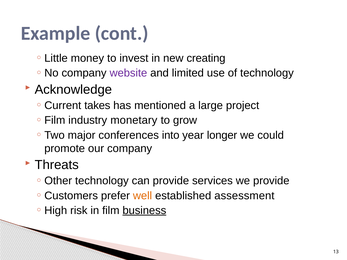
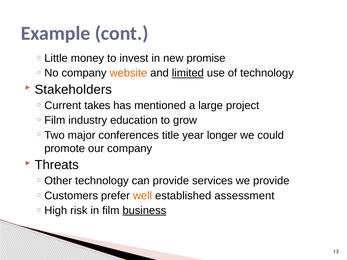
creating: creating -> promise
website colour: purple -> orange
limited underline: none -> present
Acknowledge: Acknowledge -> Stakeholders
monetary: monetary -> education
into: into -> title
